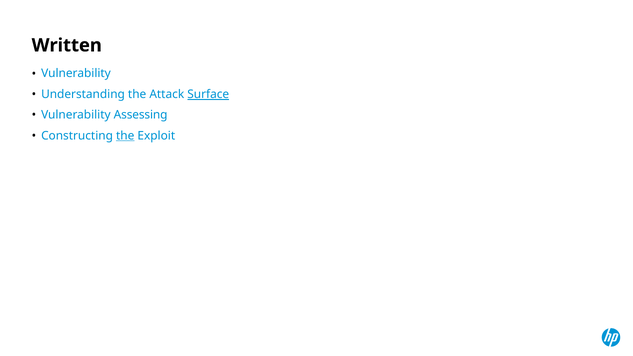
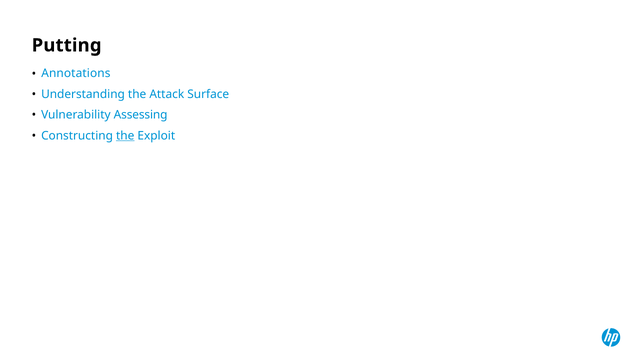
Written: Written -> Putting
Vulnerability at (76, 74): Vulnerability -> Annotations
Surface underline: present -> none
